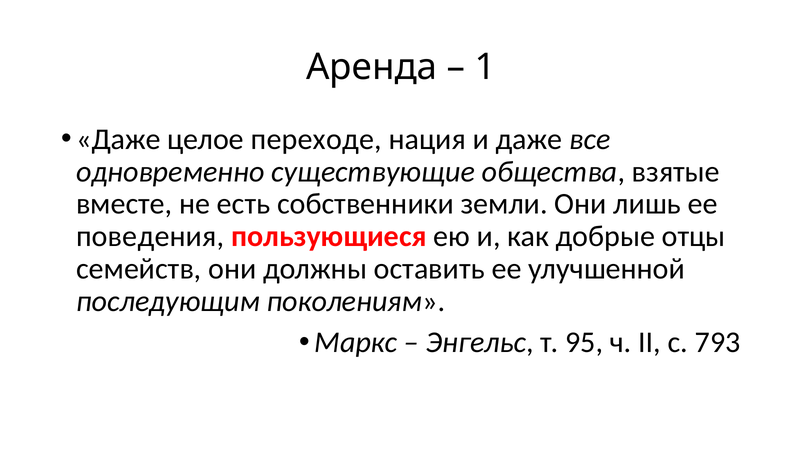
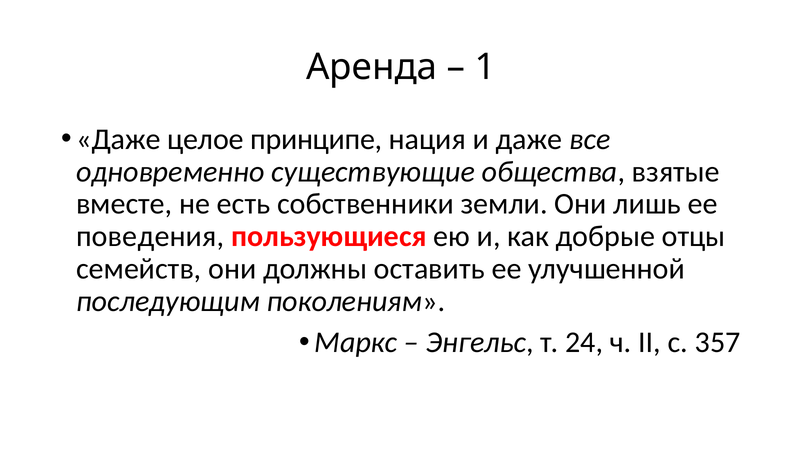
переходе: переходе -> принципе
95: 95 -> 24
793: 793 -> 357
